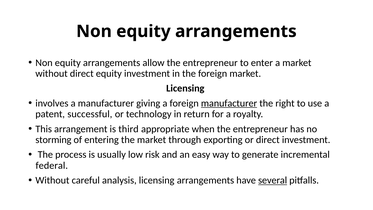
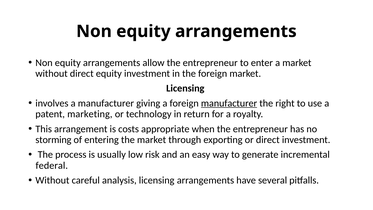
successful: successful -> marketing
third: third -> costs
several underline: present -> none
